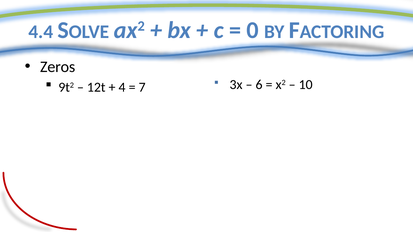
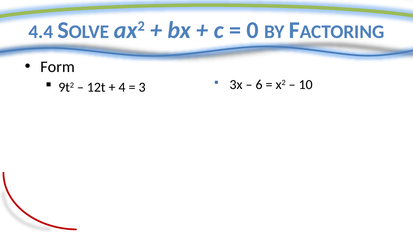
Zeros: Zeros -> Form
7: 7 -> 3
